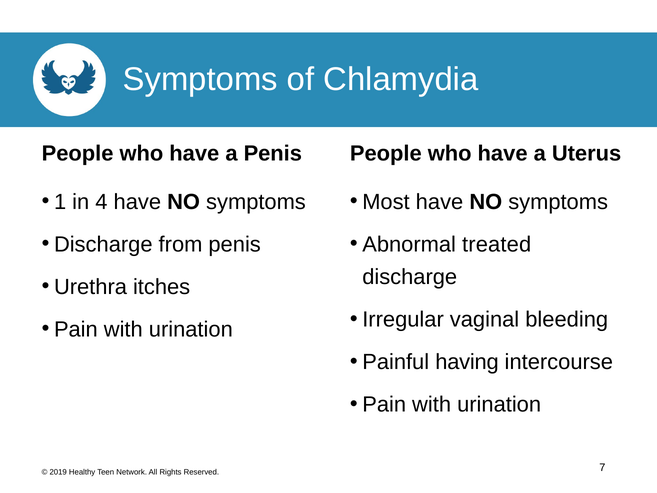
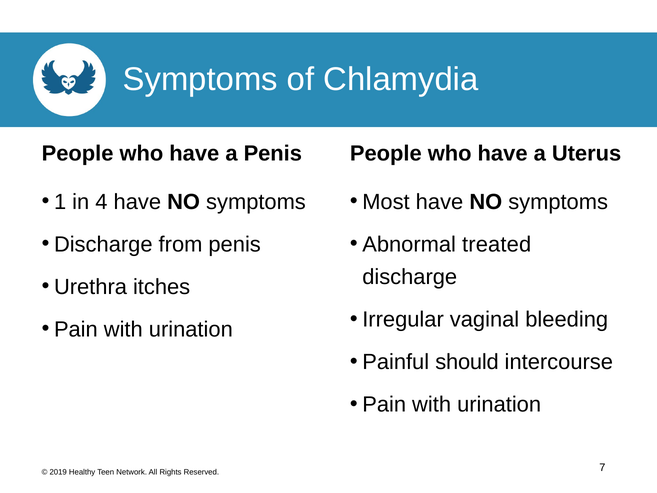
having: having -> should
